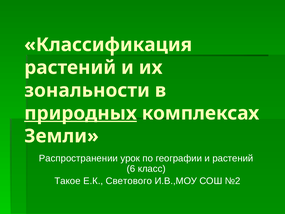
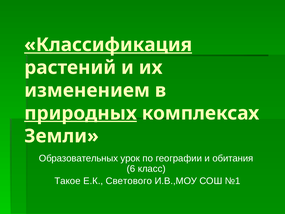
Классификация underline: none -> present
зональности: зональности -> изменением
Распространении: Распространении -> Образовательных
и растений: растений -> обитания
№2: №2 -> №1
